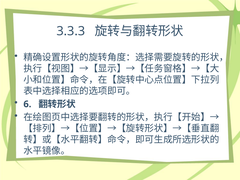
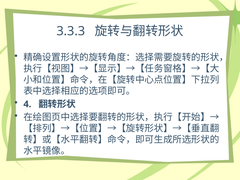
6: 6 -> 4
